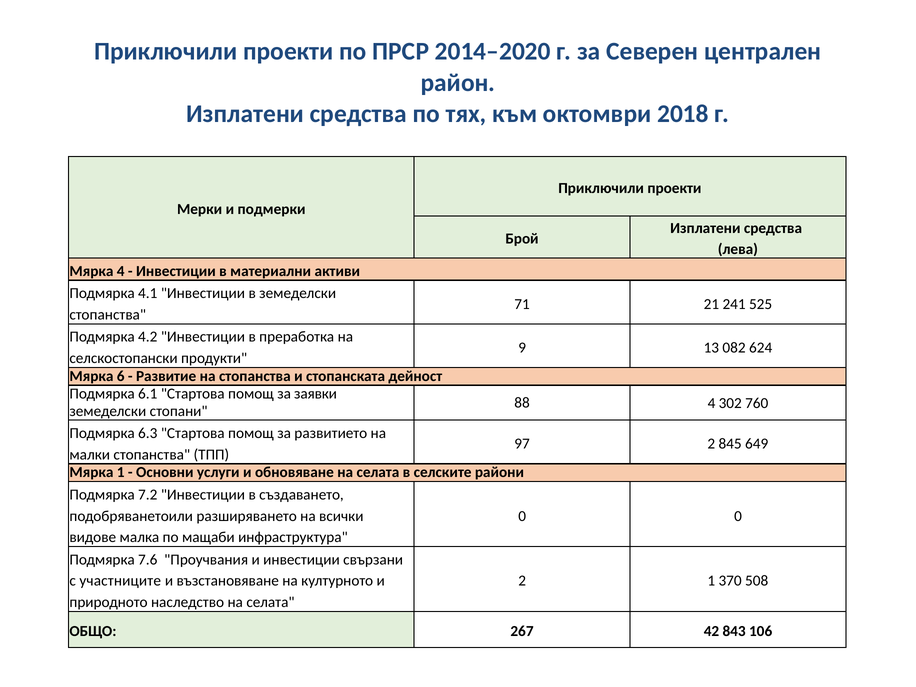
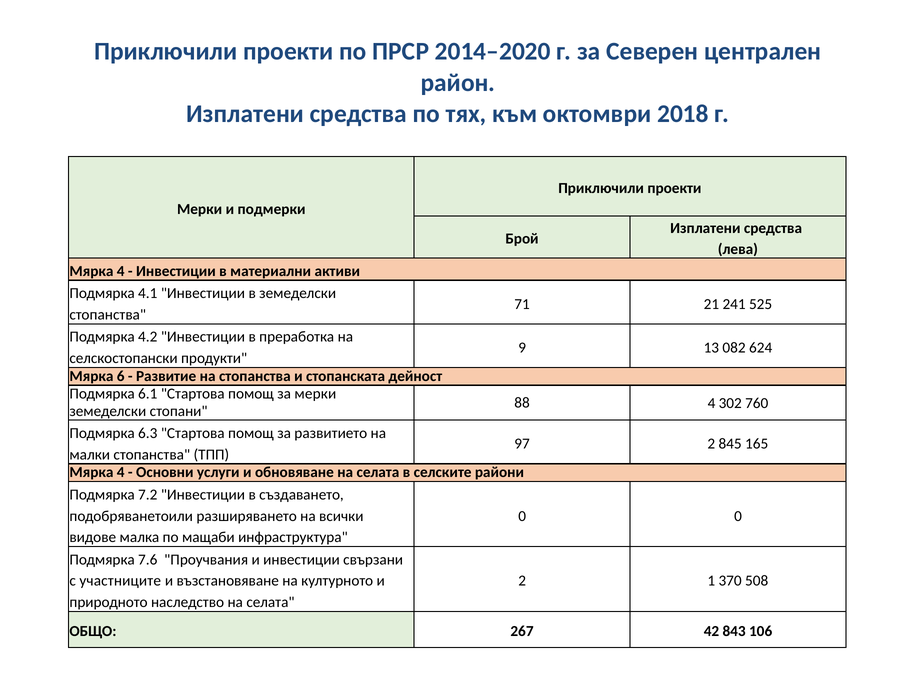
за заявки: заявки -> мерки
649: 649 -> 165
1 at (121, 472): 1 -> 4
